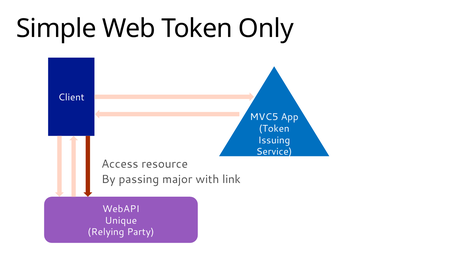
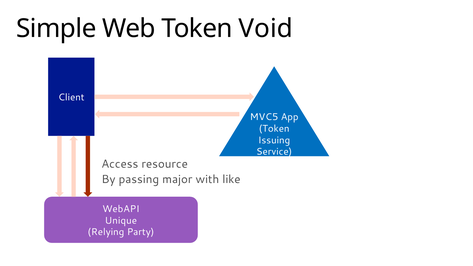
Only: Only -> Void
link: link -> like
